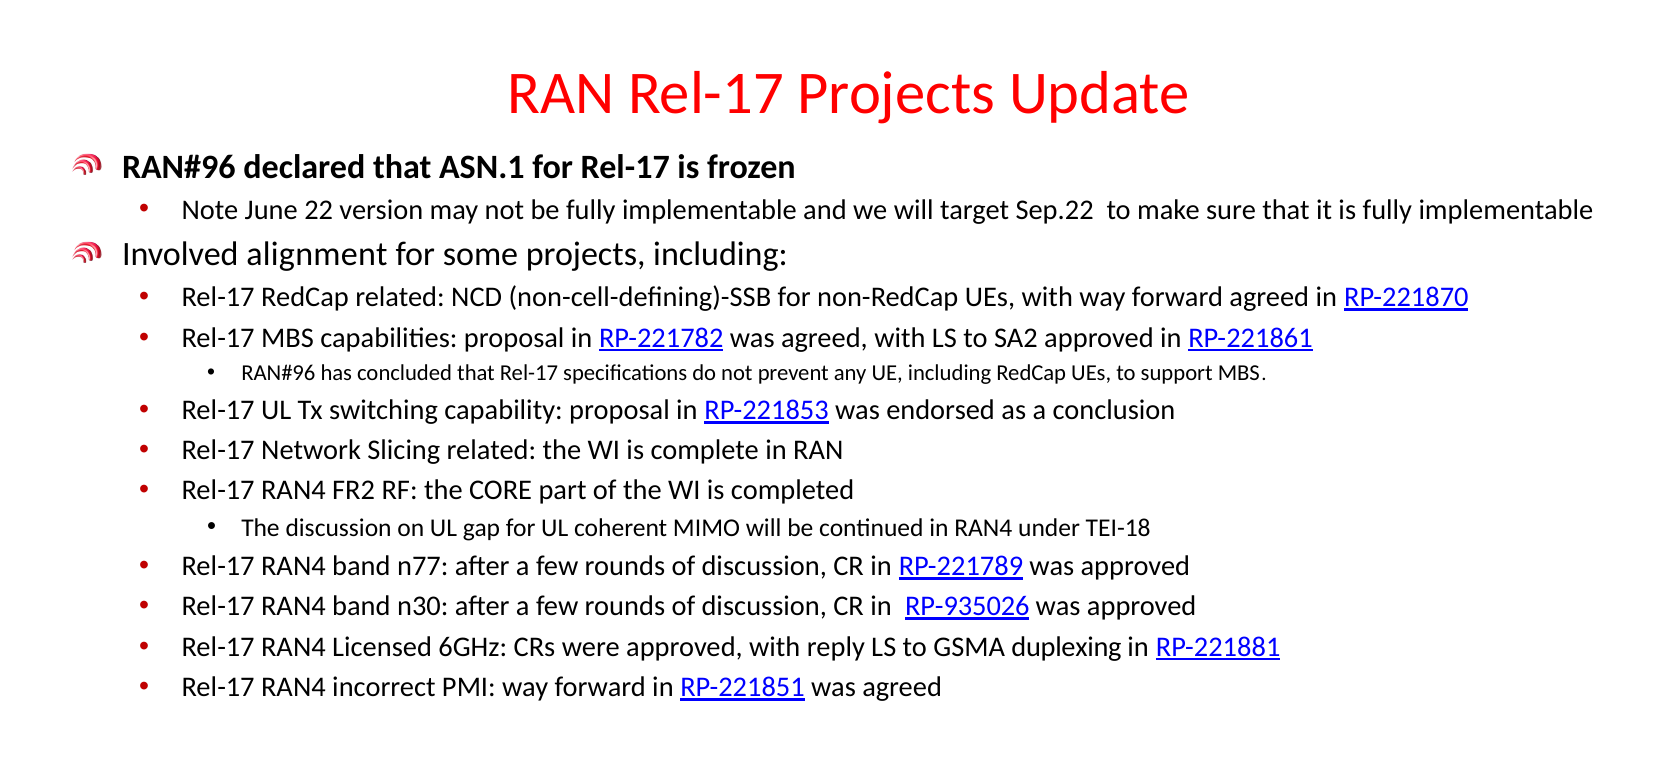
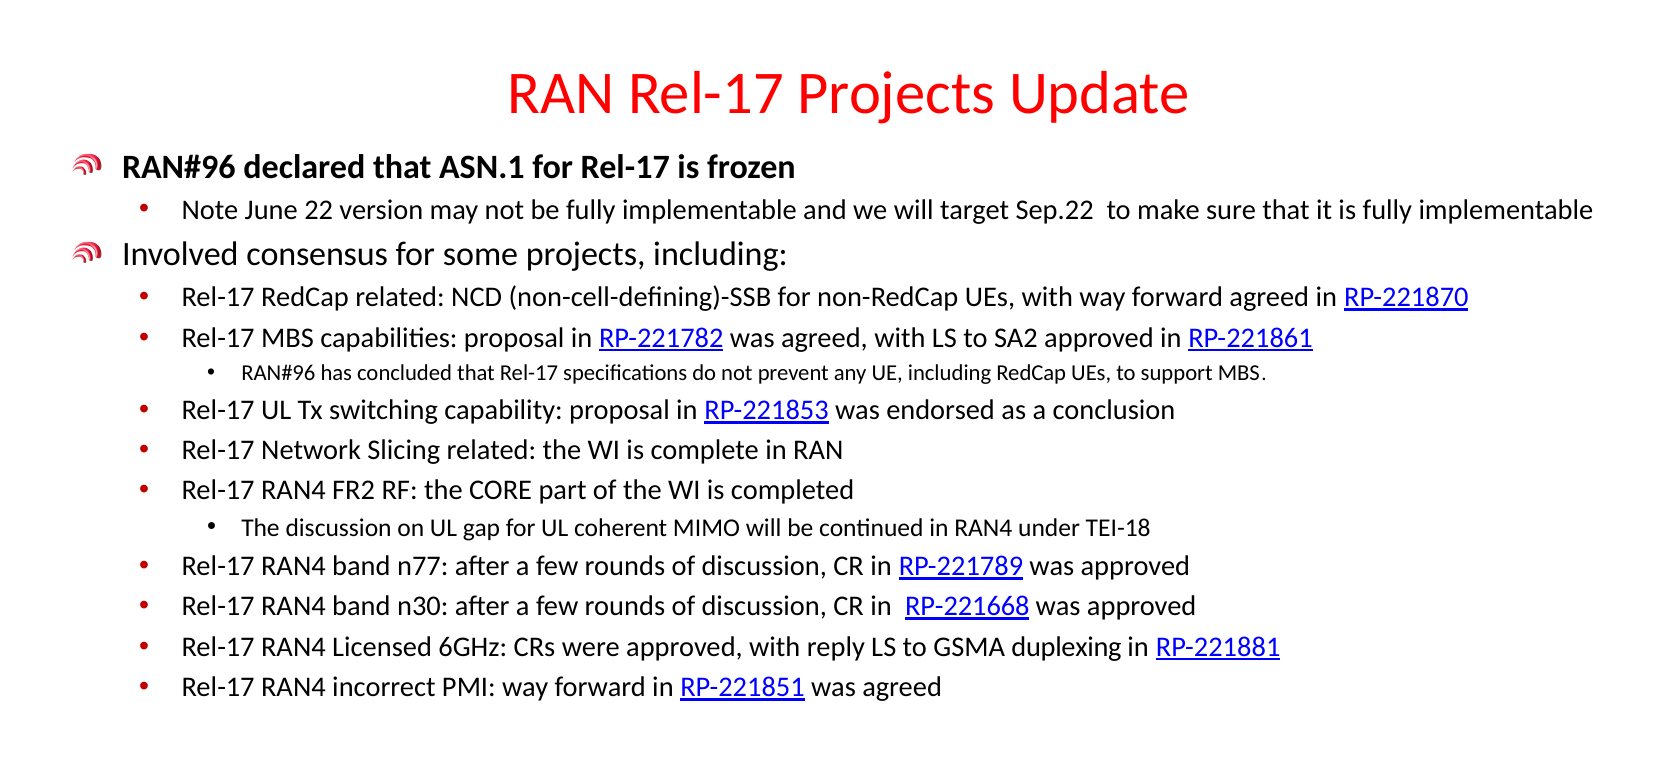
alignment: alignment -> consensus
RP-935026: RP-935026 -> RP-221668
